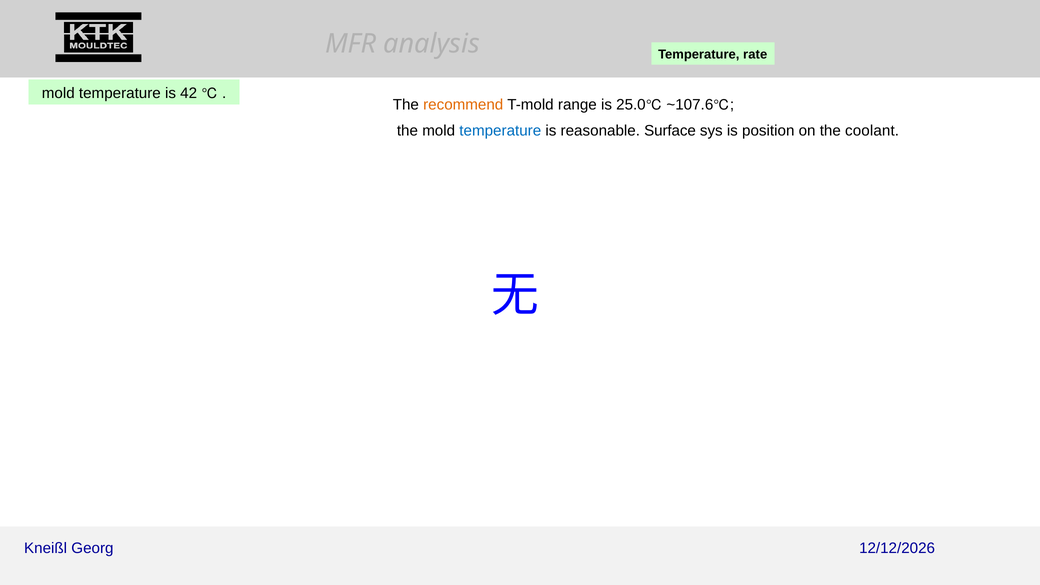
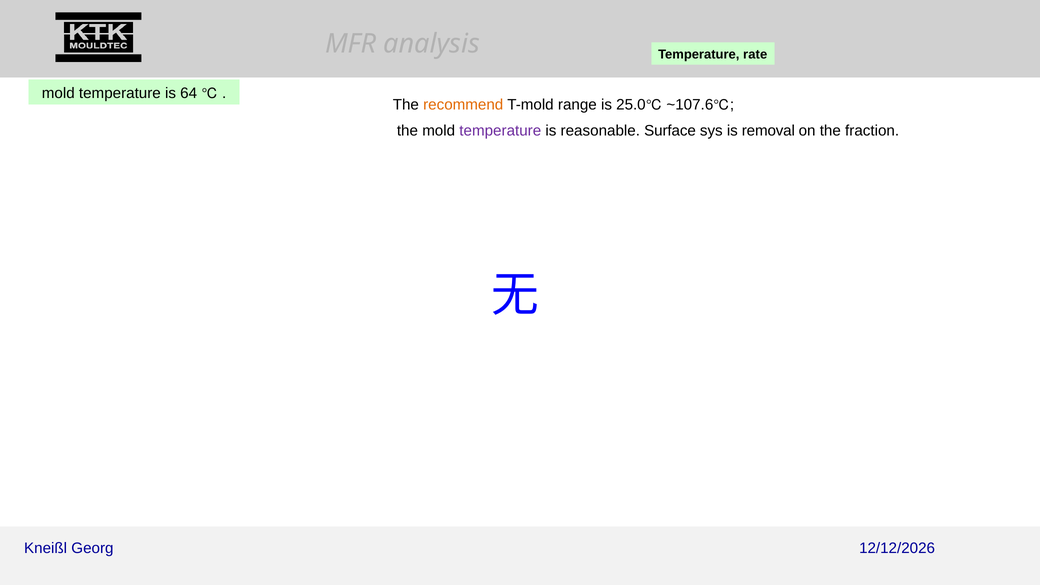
42: 42 -> 64
temperature at (500, 131) colour: blue -> purple
position: position -> removal
coolant: coolant -> fraction
